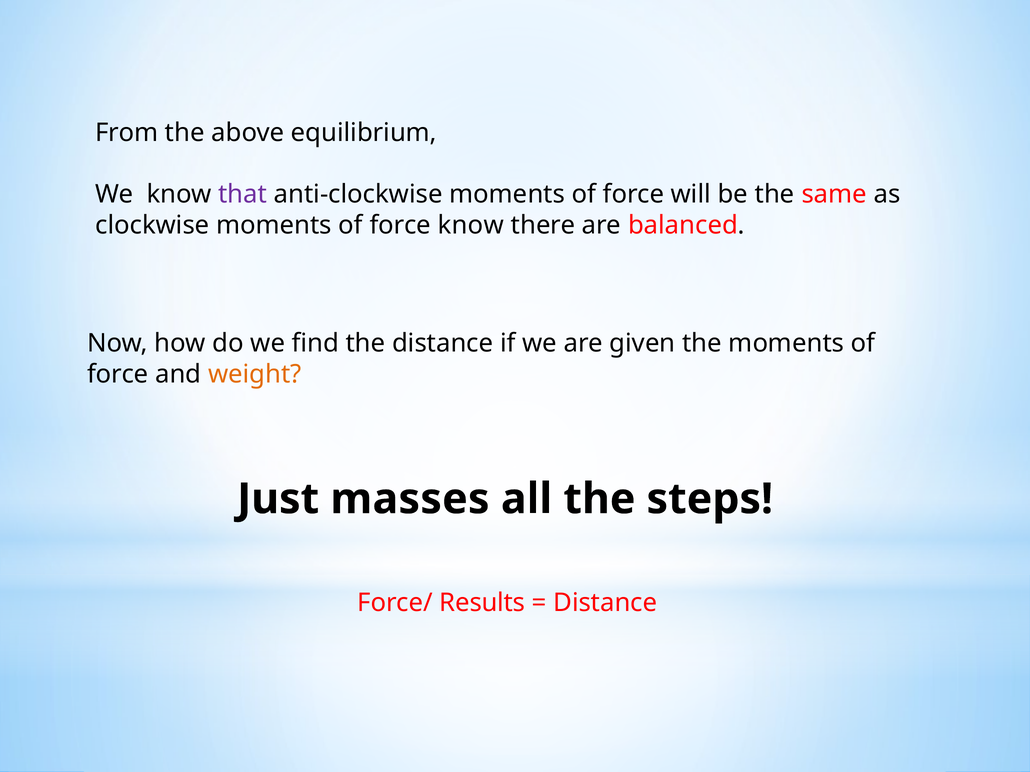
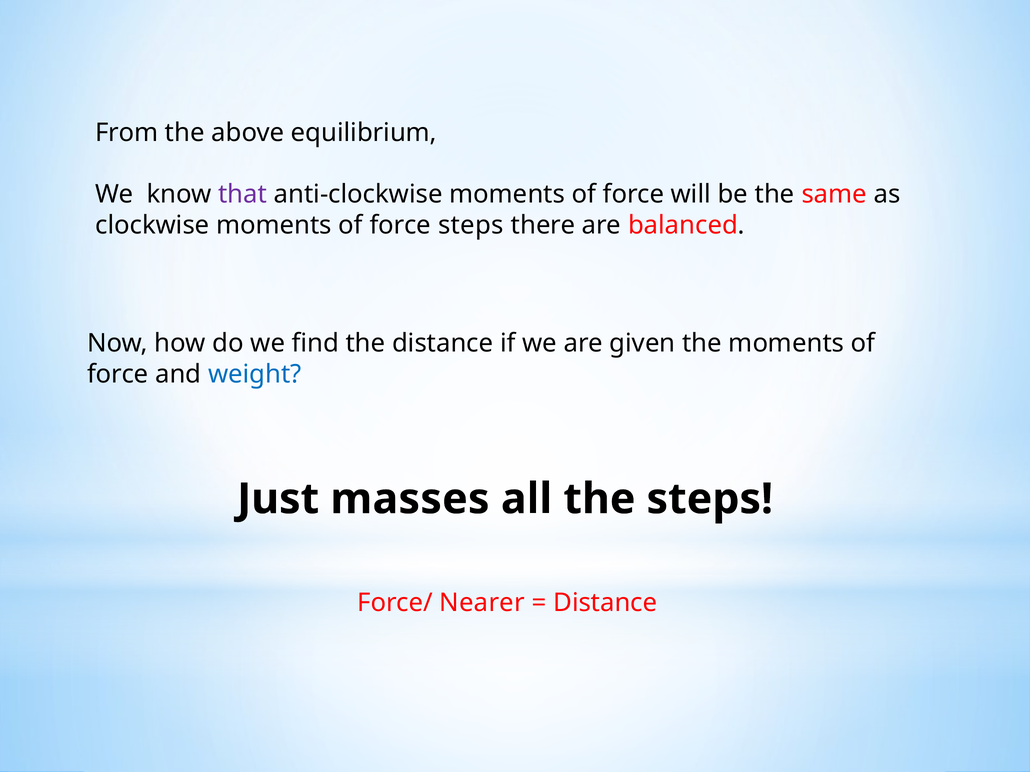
force know: know -> steps
weight colour: orange -> blue
Results: Results -> Nearer
